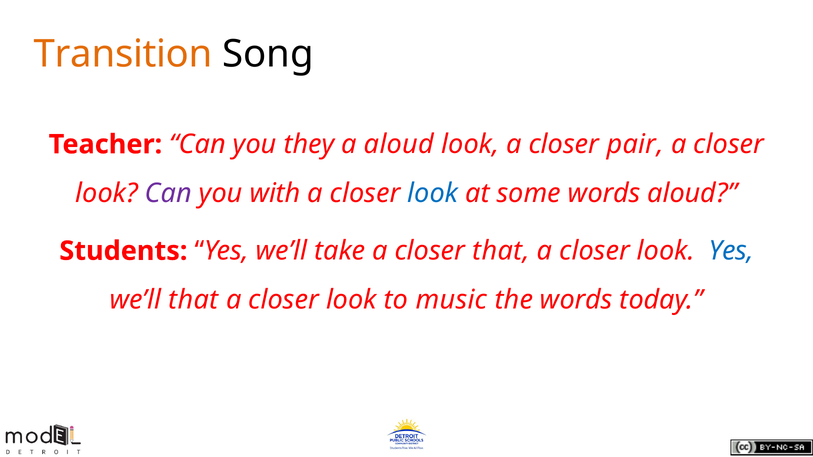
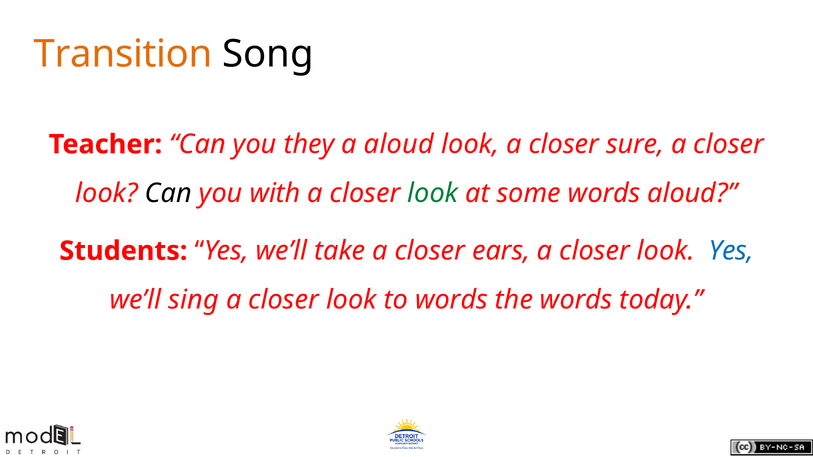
pair: pair -> sure
Can at (168, 193) colour: purple -> black
look at (433, 193) colour: blue -> green
closer that: that -> ears
we’ll that: that -> sing
to music: music -> words
